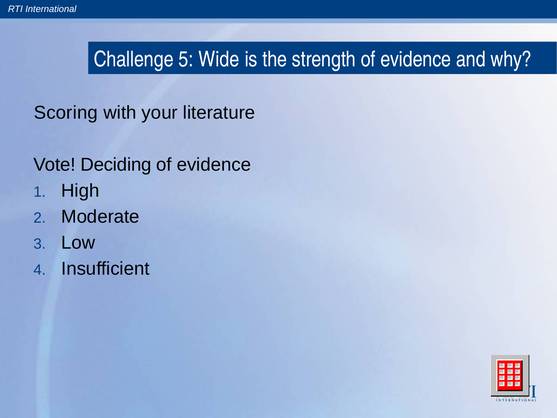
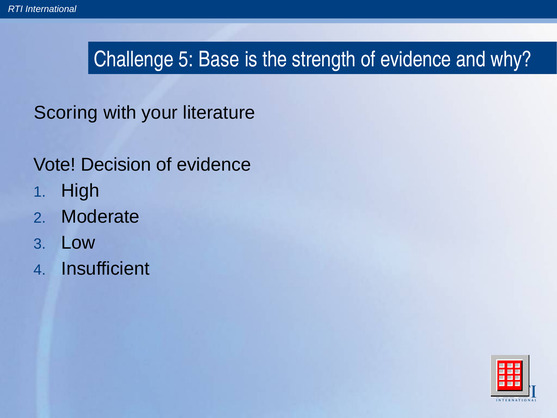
Wide: Wide -> Base
Deciding: Deciding -> Decision
